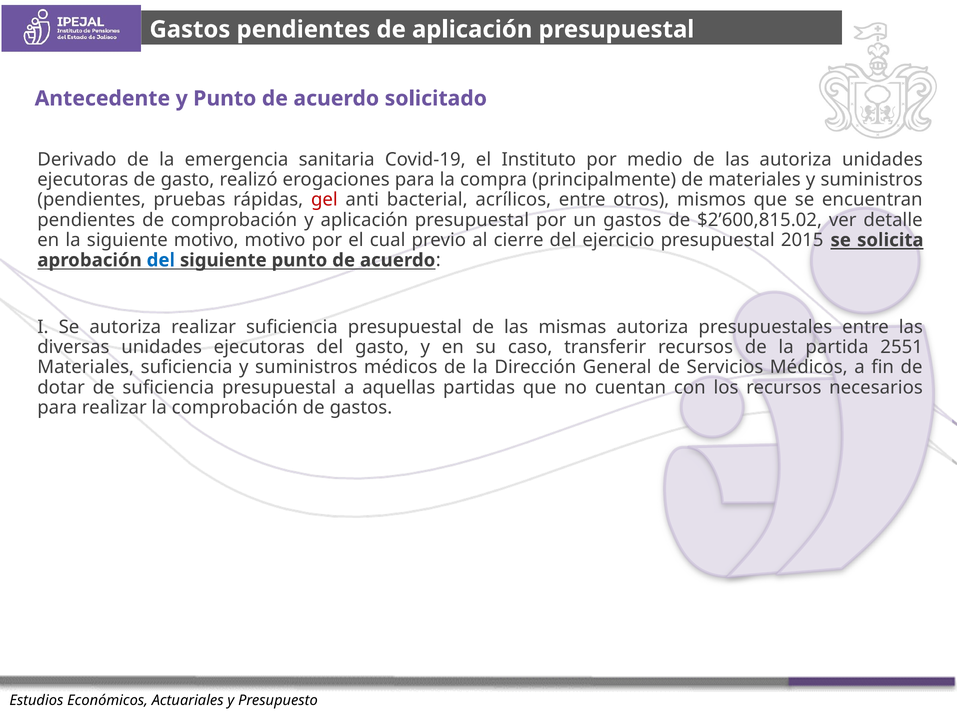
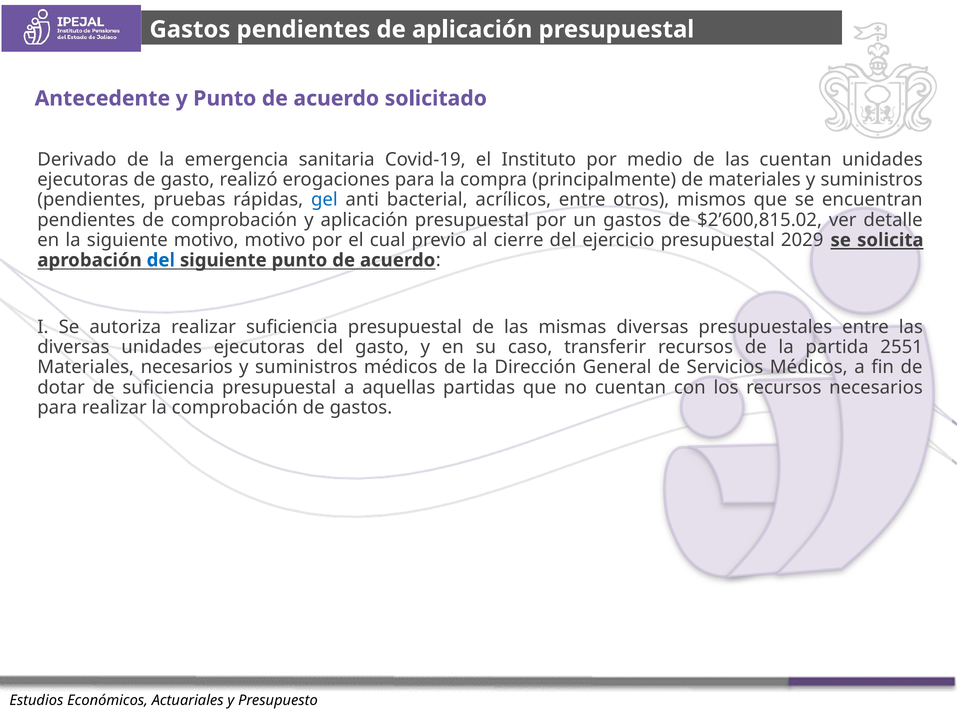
las autoriza: autoriza -> cuentan
gel colour: red -> blue
2015: 2015 -> 2029
mismas autoriza: autoriza -> diversas
Materiales suficiencia: suficiencia -> necesarios
